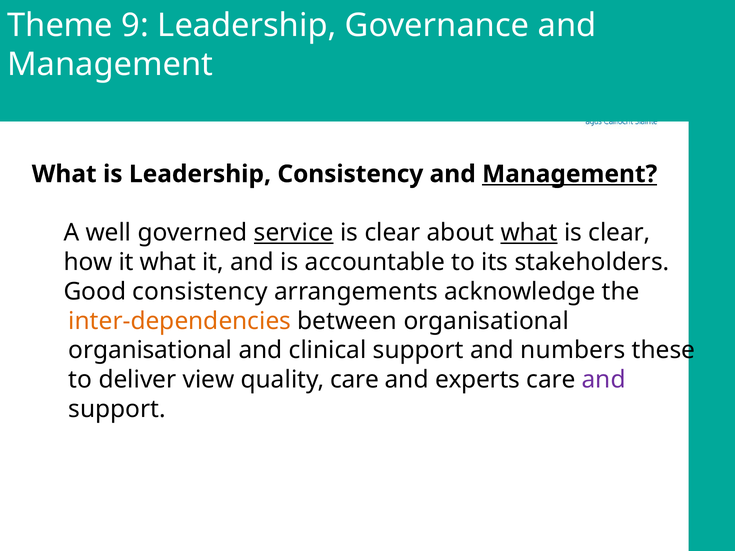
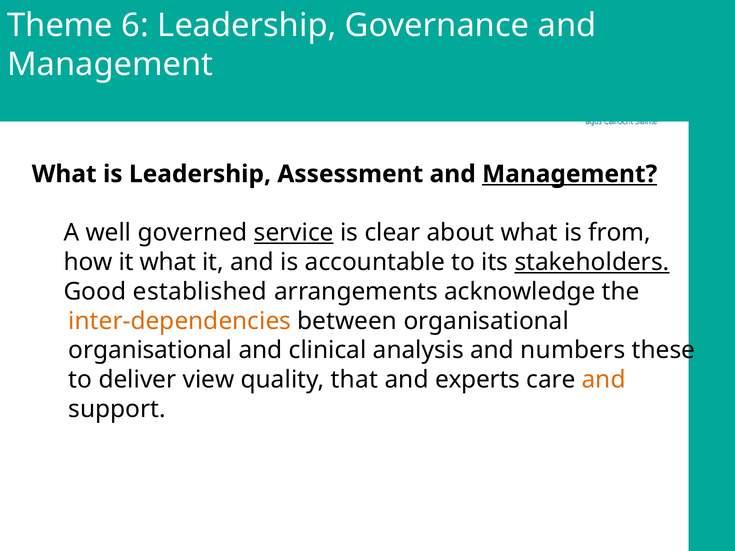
9: 9 -> 6
Leadership Consistency: Consistency -> Assessment
what at (529, 233) underline: present -> none
clear at (619, 233): clear -> from
stakeholders underline: none -> present
Good consistency: consistency -> established
clinical support: support -> analysis
quality care: care -> that
and at (604, 380) colour: purple -> orange
